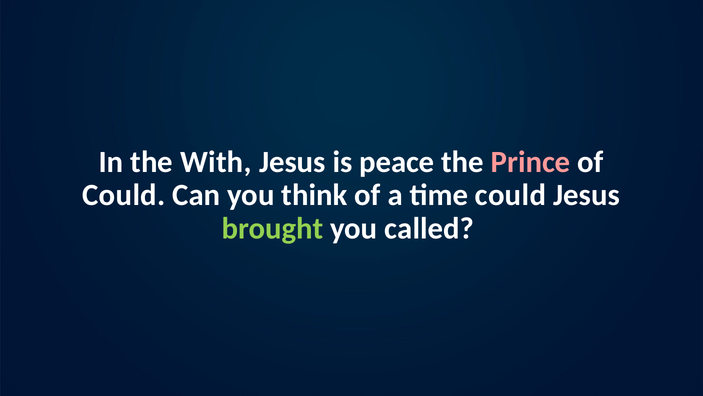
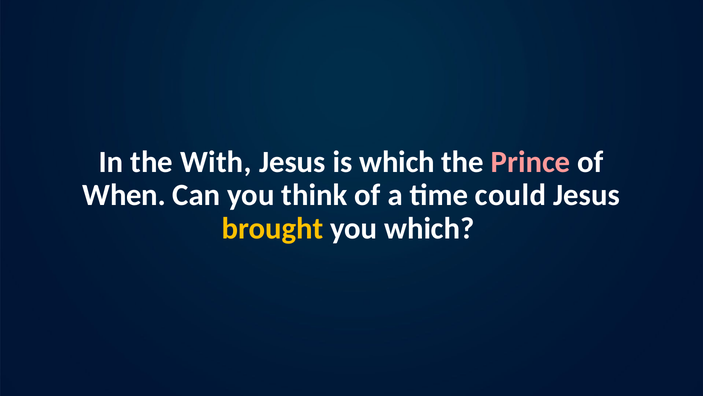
is peace: peace -> which
Could at (124, 195): Could -> When
brought colour: light green -> yellow
you called: called -> which
